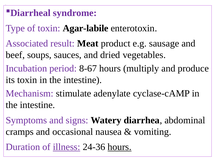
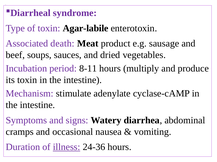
result: result -> death
8-67: 8-67 -> 8-11
hours at (120, 148) underline: present -> none
